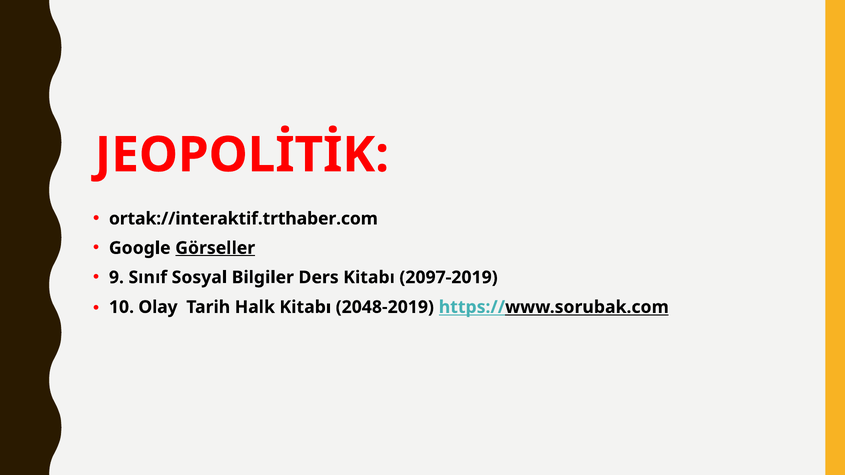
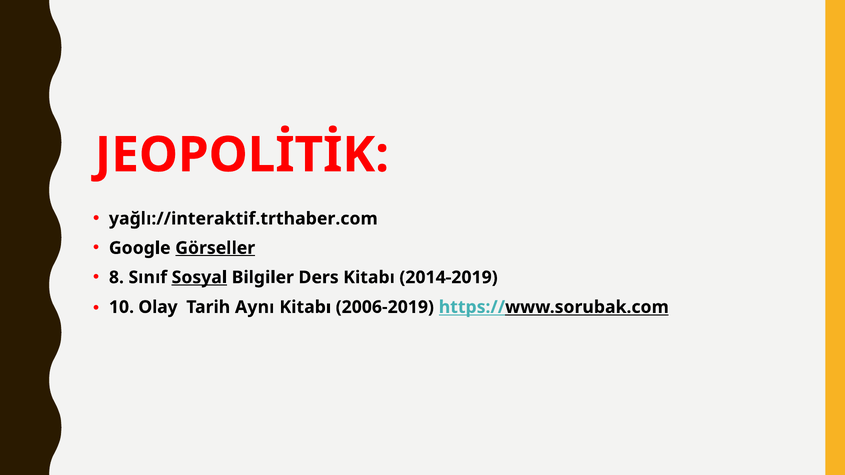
ortak://interaktif.trthaber.com: ortak://interaktif.trthaber.com -> yağlı://interaktif.trthaber.com
9: 9 -> 8
Sosyal underline: none -> present
2097-2019: 2097-2019 -> 2014-2019
Halk: Halk -> Aynı
2048-2019: 2048-2019 -> 2006-2019
